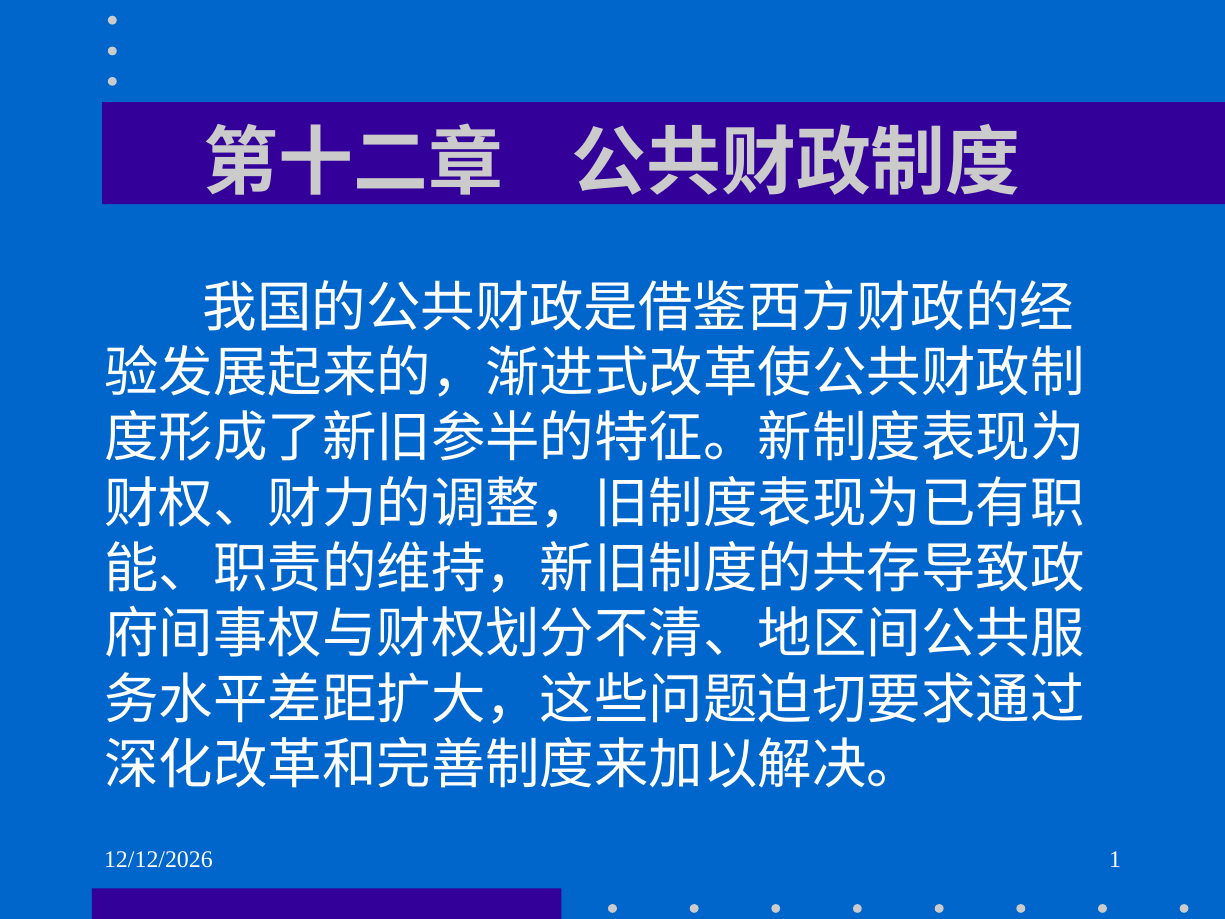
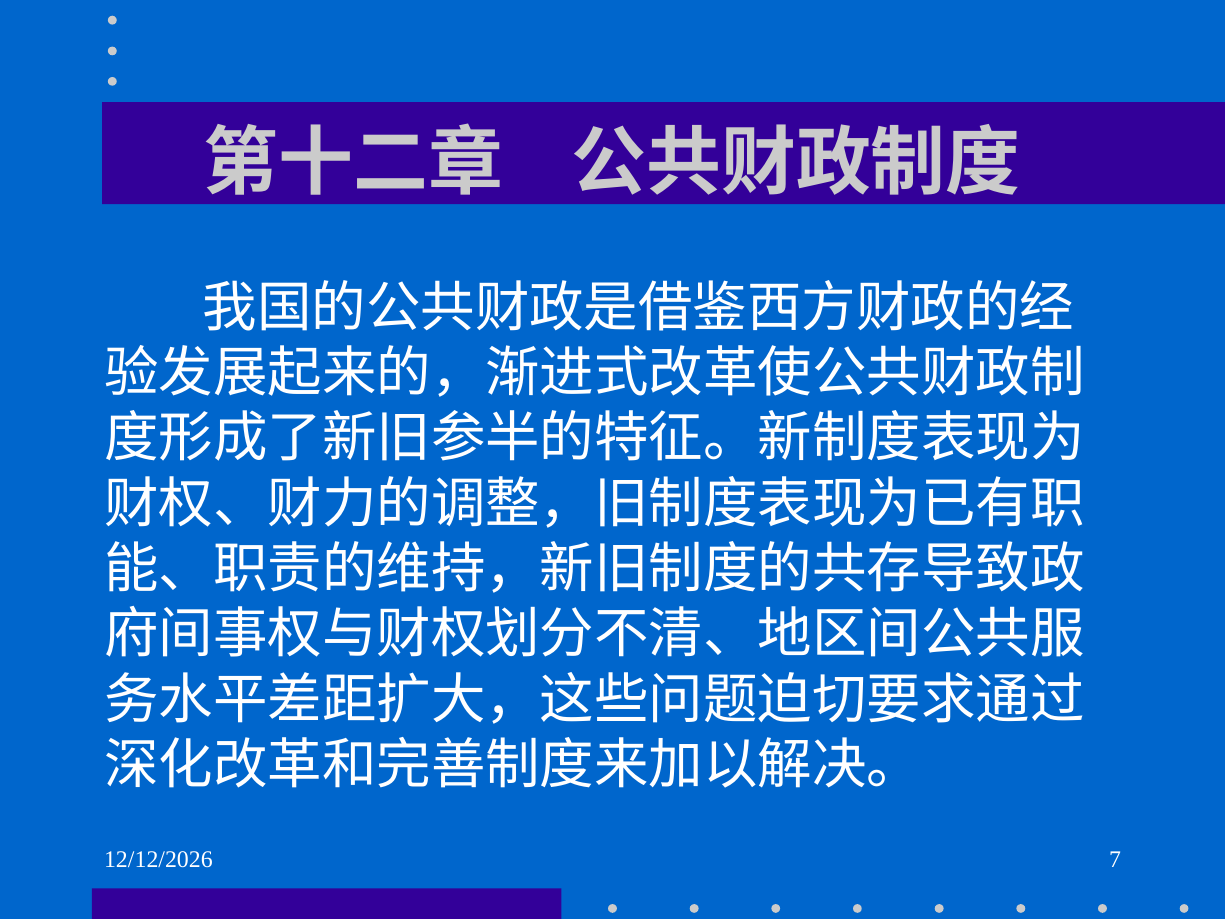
1: 1 -> 7
